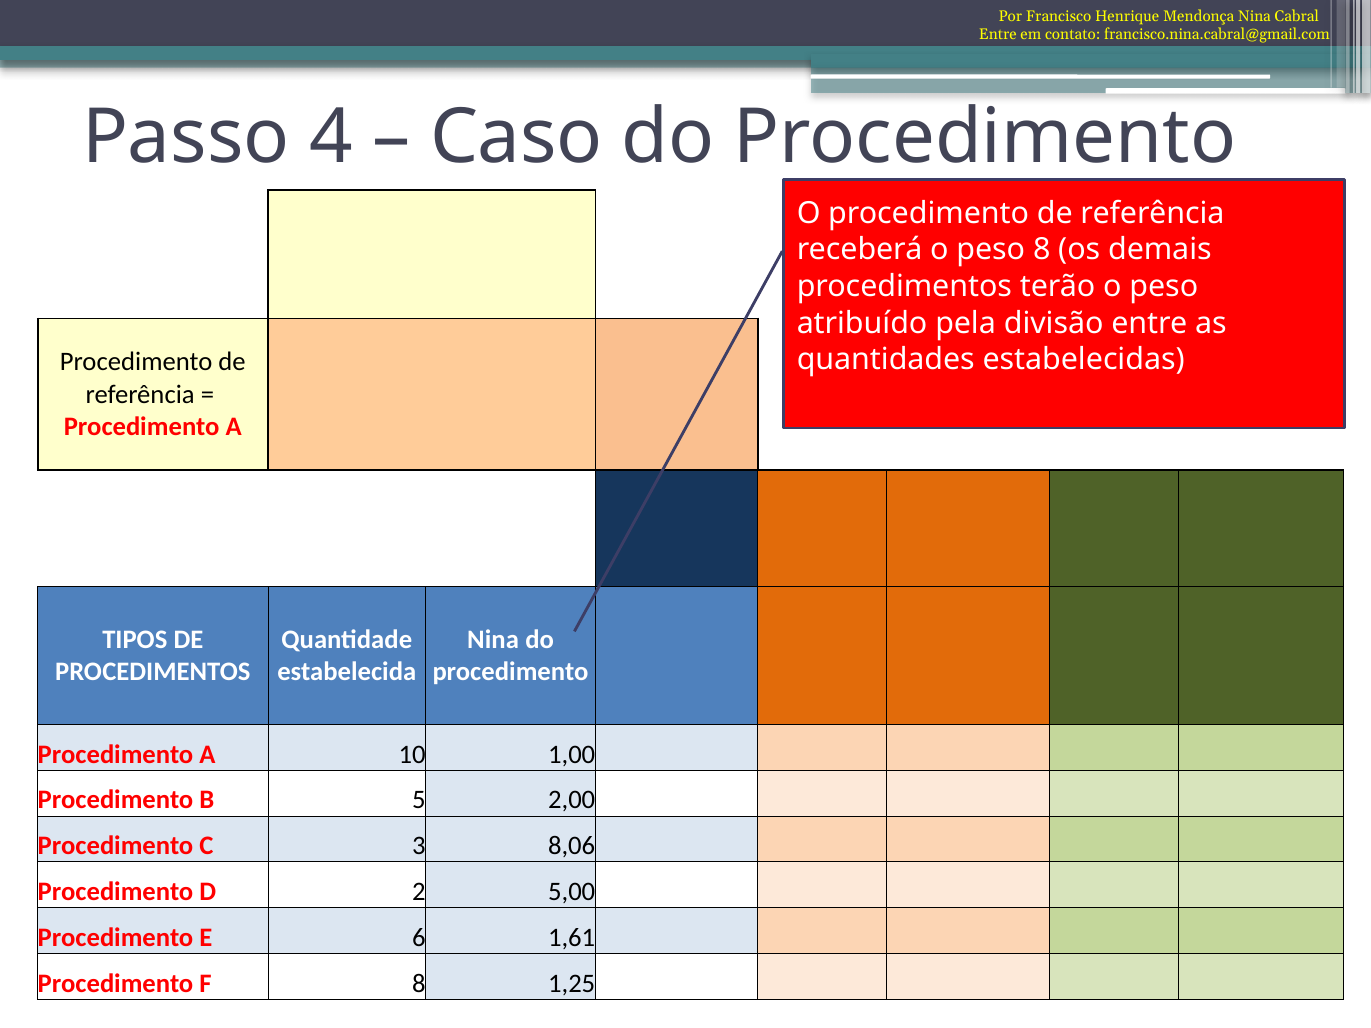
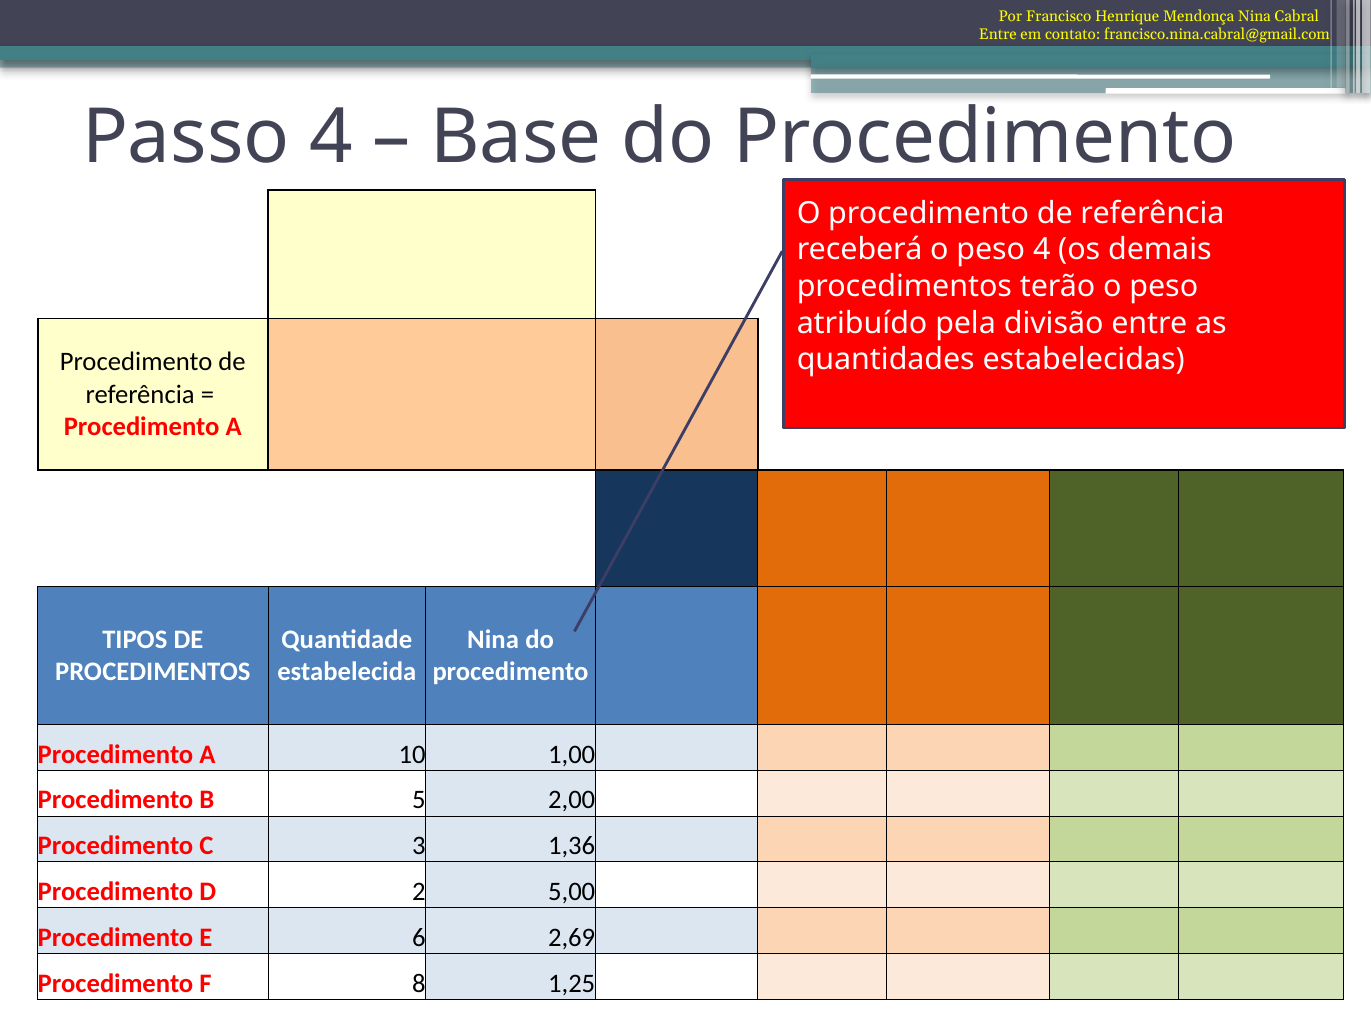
Caso: Caso -> Base
peso 8: 8 -> 4
8,06: 8,06 -> 1,36
1,61: 1,61 -> 2,69
